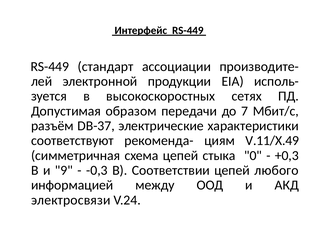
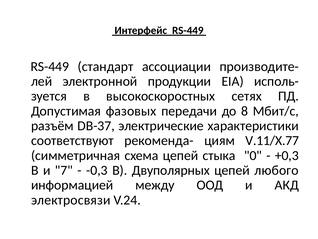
образом: образом -> фазовых
7: 7 -> 8
V.11/X.49: V.11/X.49 -> V.11/X.77
9: 9 -> 7
Соответствии: Соответствии -> Двуполярных
